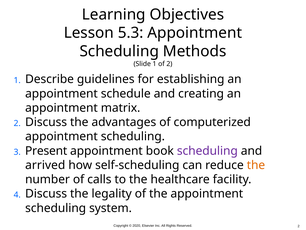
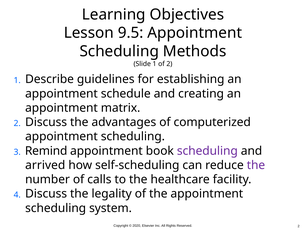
5.3: 5.3 -> 9.5
Present: Present -> Remind
the at (256, 165) colour: orange -> purple
